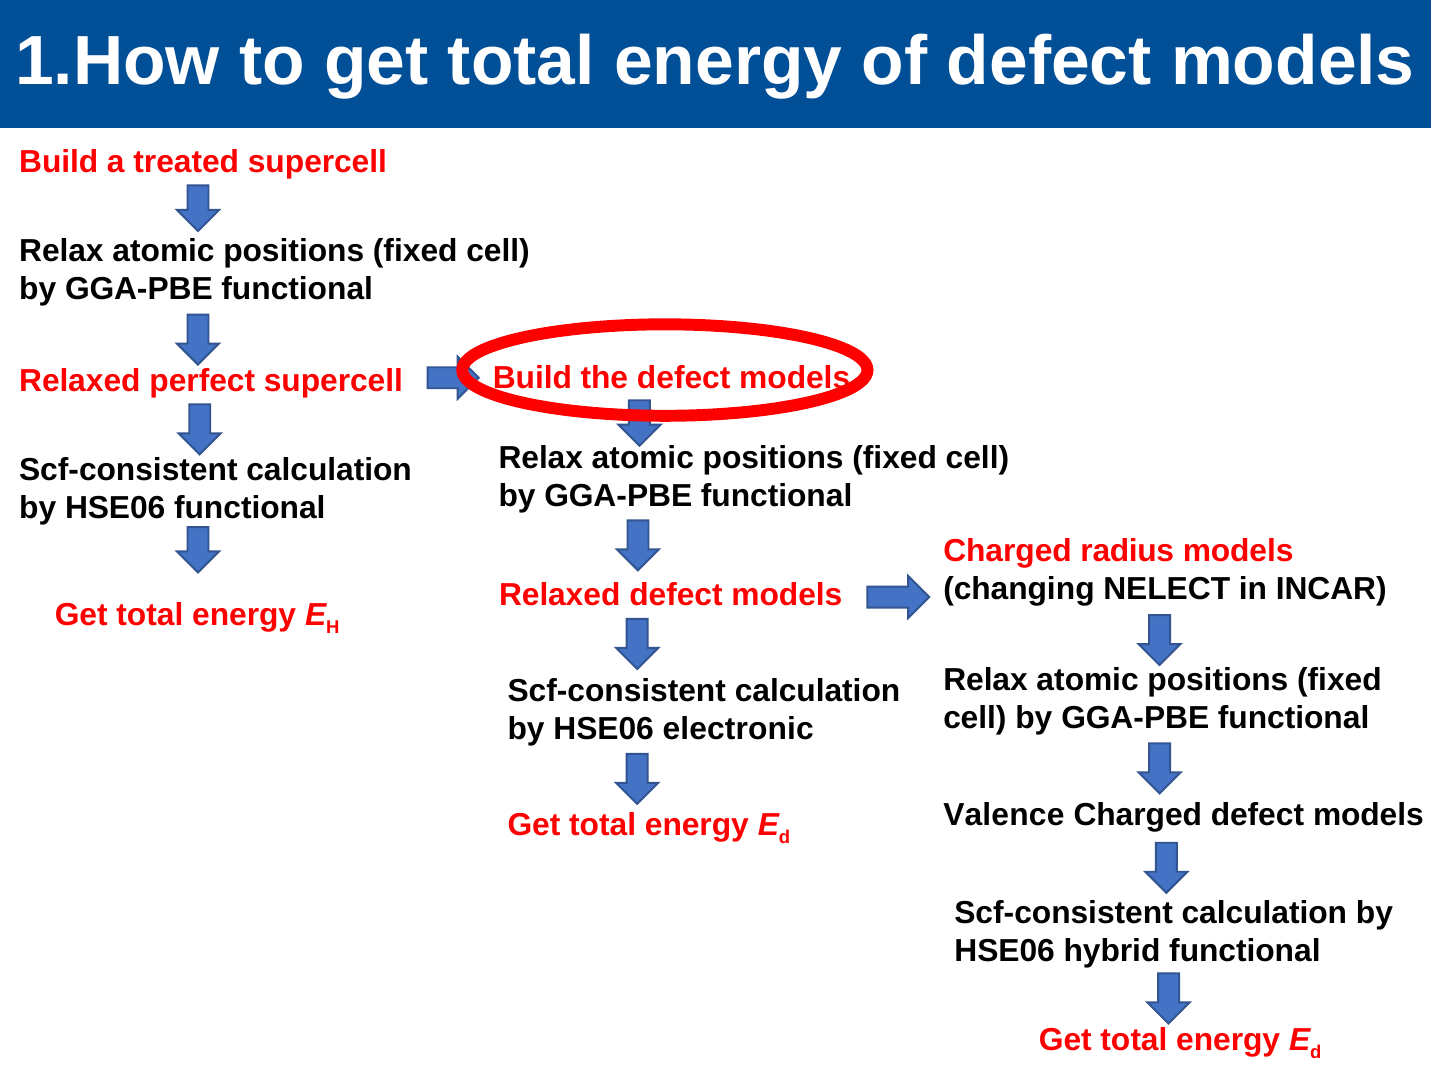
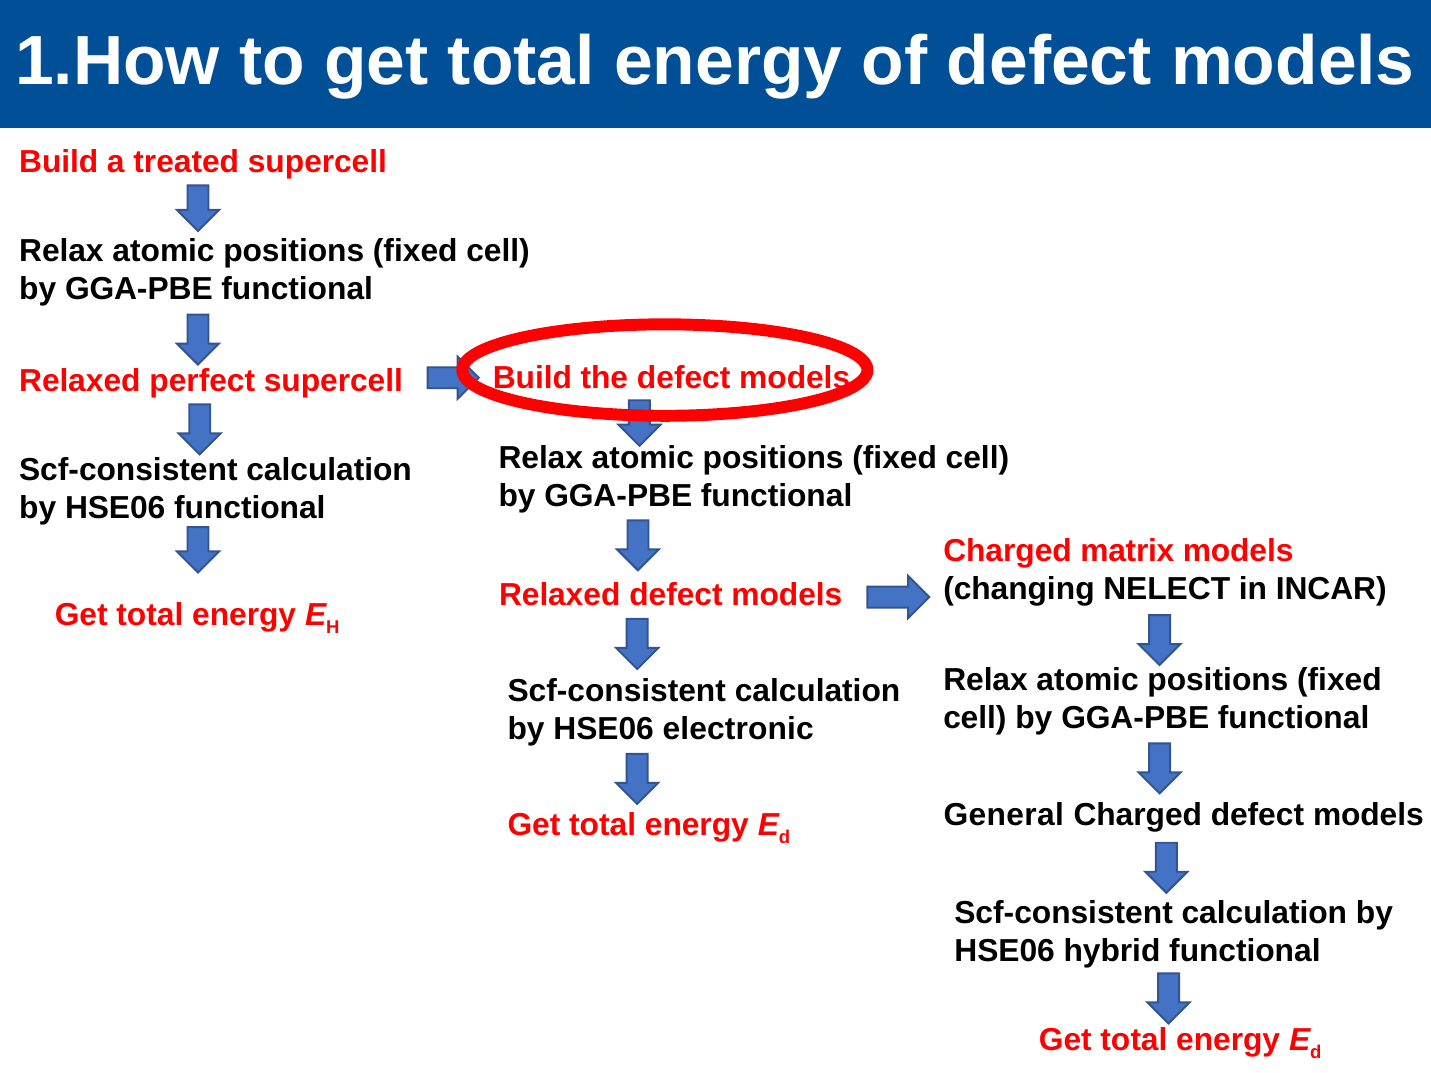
radius: radius -> matrix
Valence: Valence -> General
